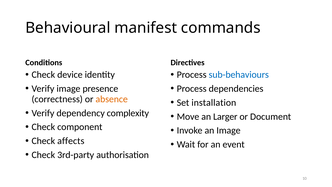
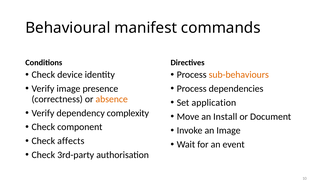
sub-behaviours colour: blue -> orange
installation: installation -> application
Larger: Larger -> Install
